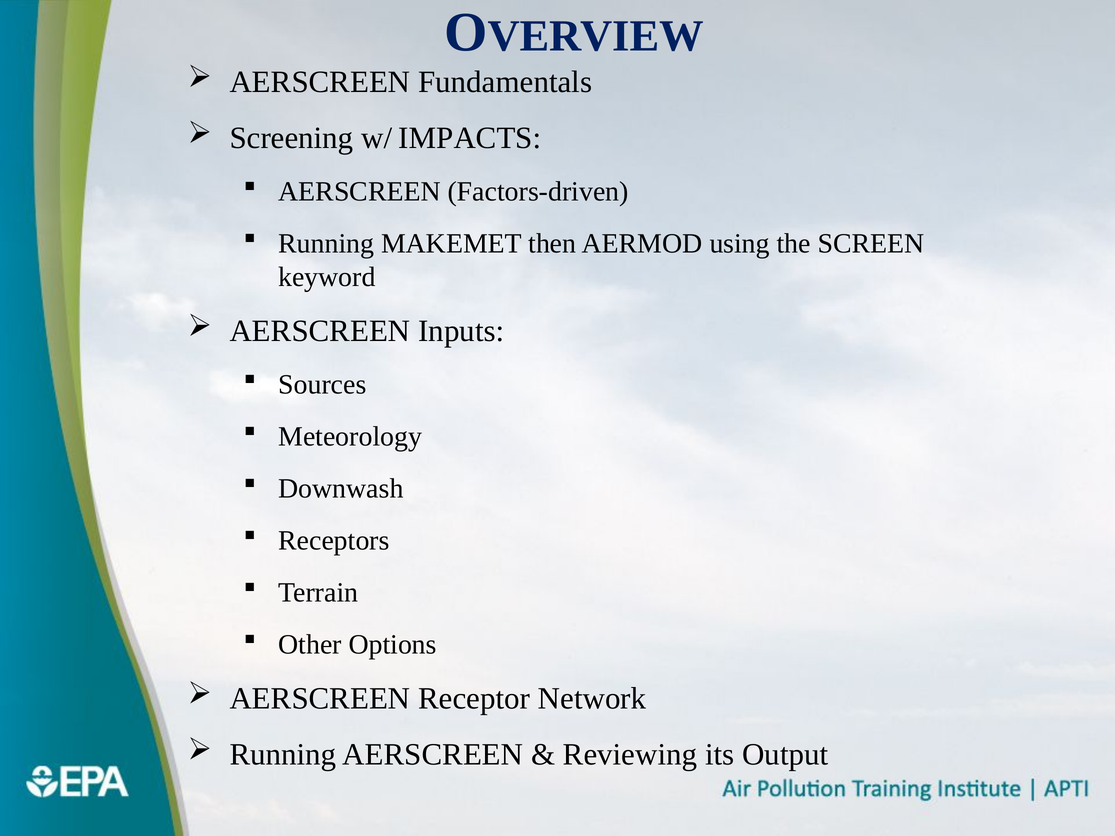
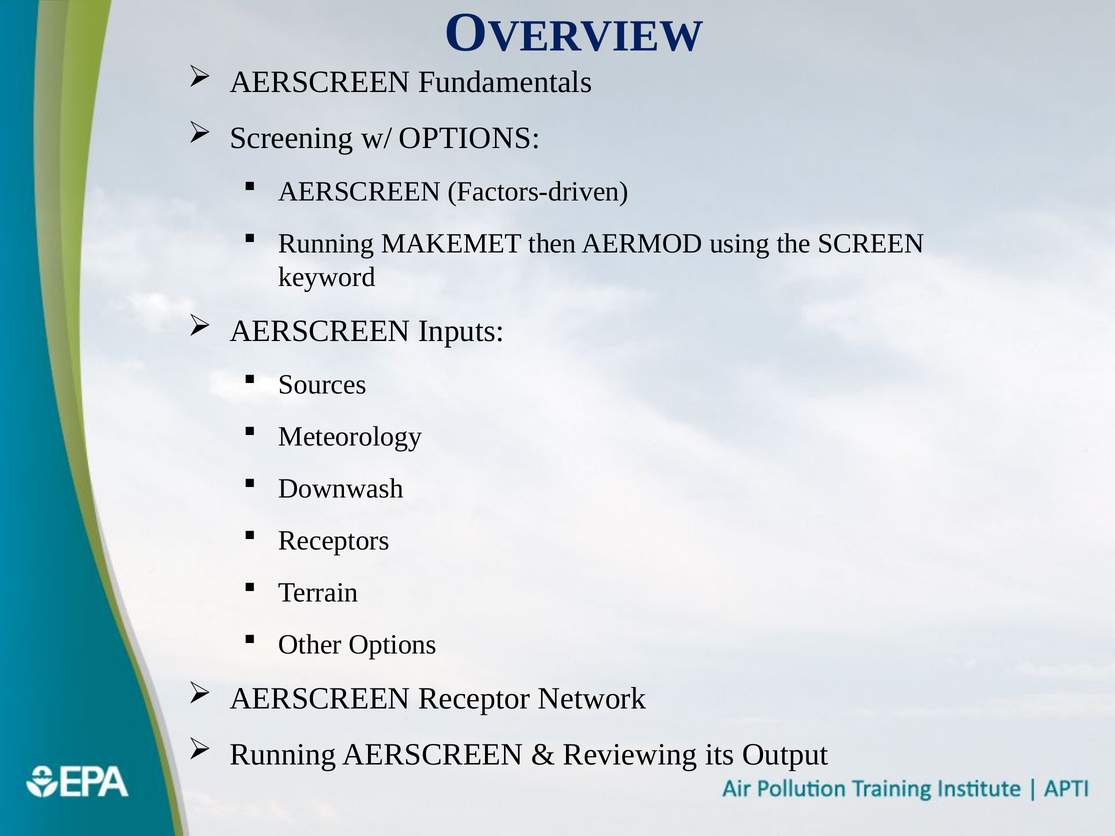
w/ IMPACTS: IMPACTS -> OPTIONS
